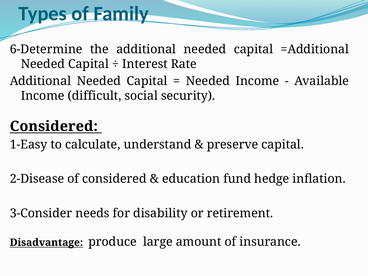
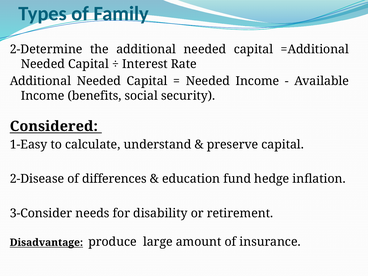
6-Determine: 6-Determine -> 2-Determine
difficult: difficult -> benefits
of considered: considered -> differences
